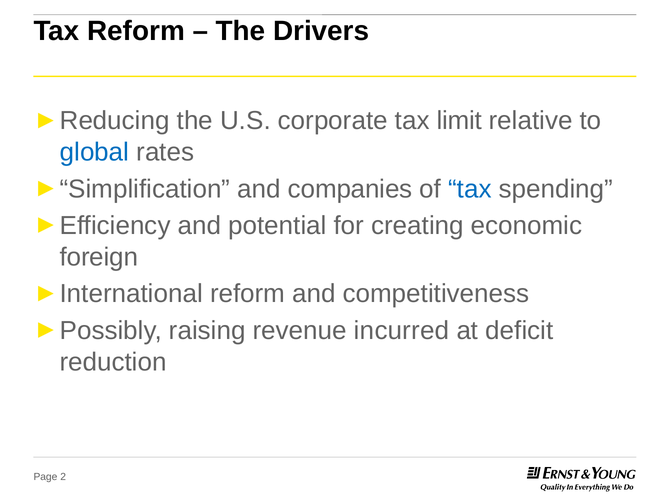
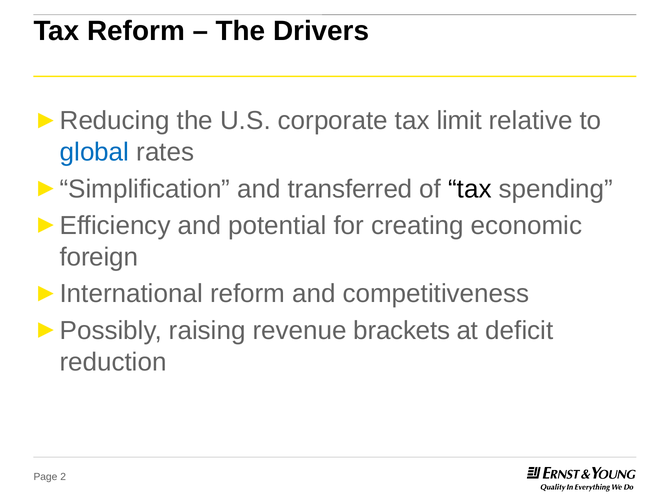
companies: companies -> transferred
tax at (470, 189) colour: blue -> black
incurred: incurred -> brackets
